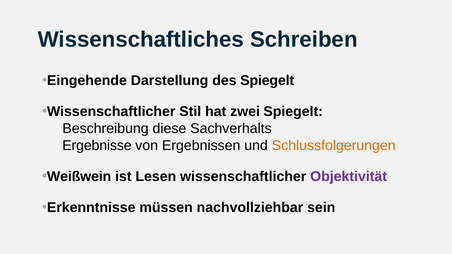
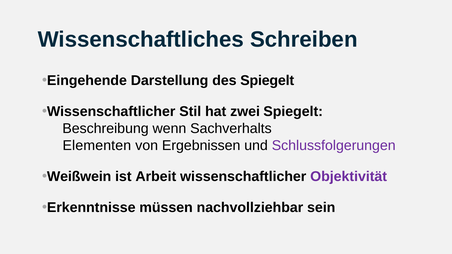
diese: diese -> wenn
Ergebnisse: Ergebnisse -> Elementen
Schlussfolgerungen colour: orange -> purple
Lesen: Lesen -> Arbeit
